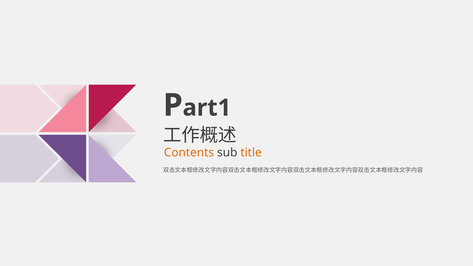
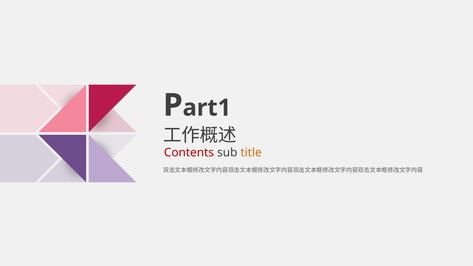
Contents colour: orange -> red
